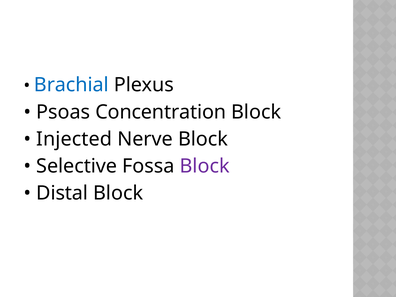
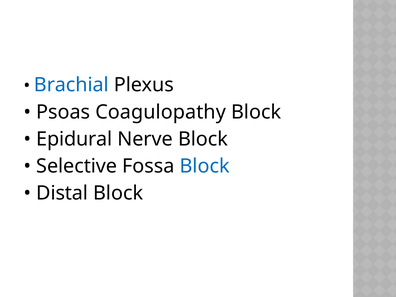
Concentration: Concentration -> Coagulopathy
Injected: Injected -> Epidural
Block at (205, 166) colour: purple -> blue
